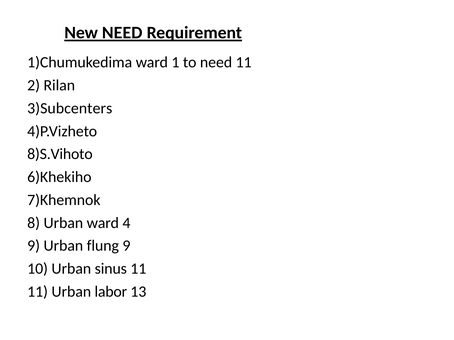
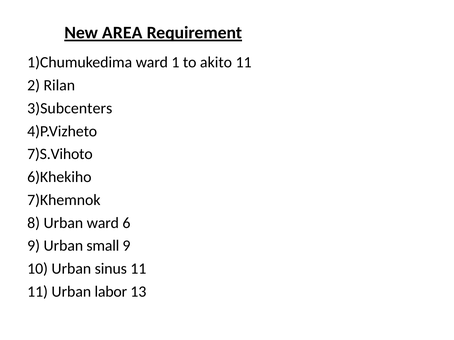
New NEED: NEED -> AREA
to need: need -> akito
8)S.Vihoto: 8)S.Vihoto -> 7)S.Vihoto
4: 4 -> 6
flung: flung -> small
